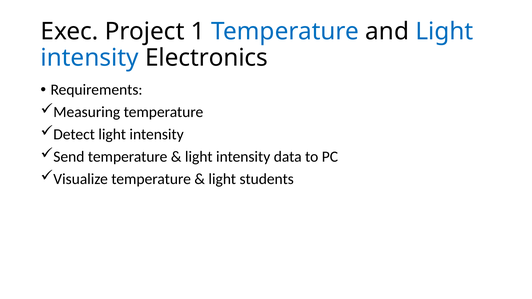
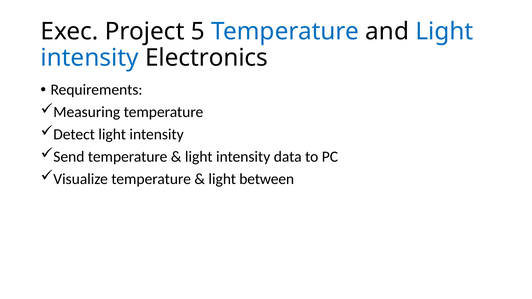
1: 1 -> 5
students: students -> between
